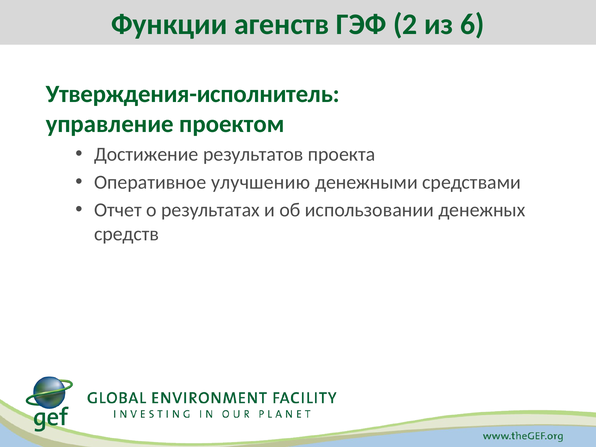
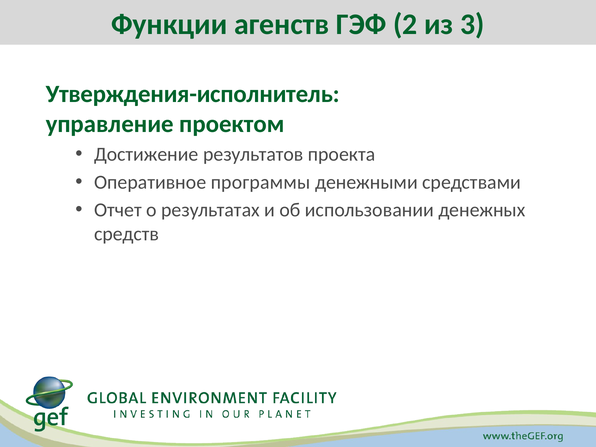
6: 6 -> 3
улучшению: улучшению -> программы
